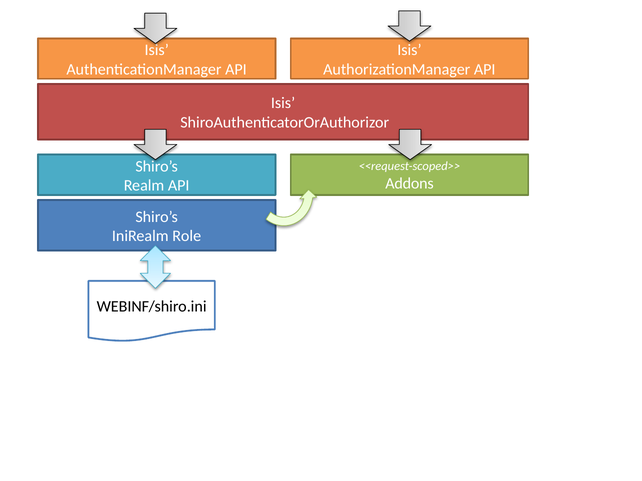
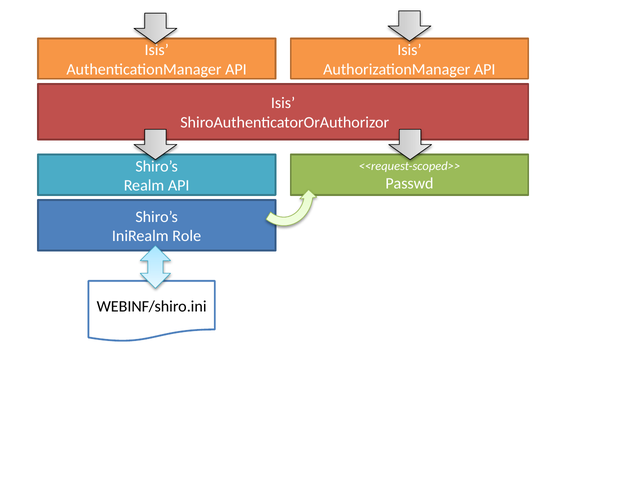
Addons: Addons -> Passwd
